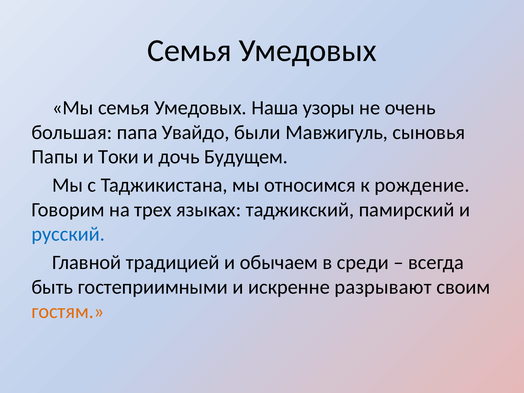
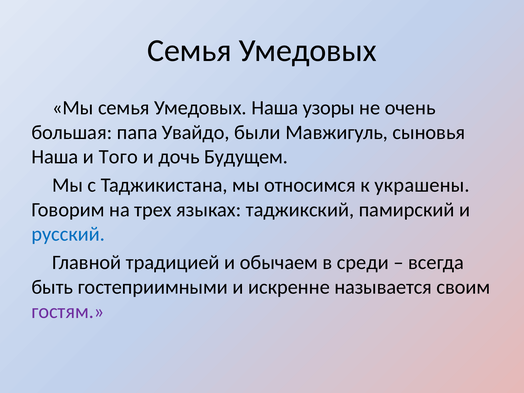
Папы at (55, 157): Папы -> Наша
Токи: Токи -> Того
рождение: рождение -> украшены
разрывают: разрывают -> называется
гостям colour: orange -> purple
